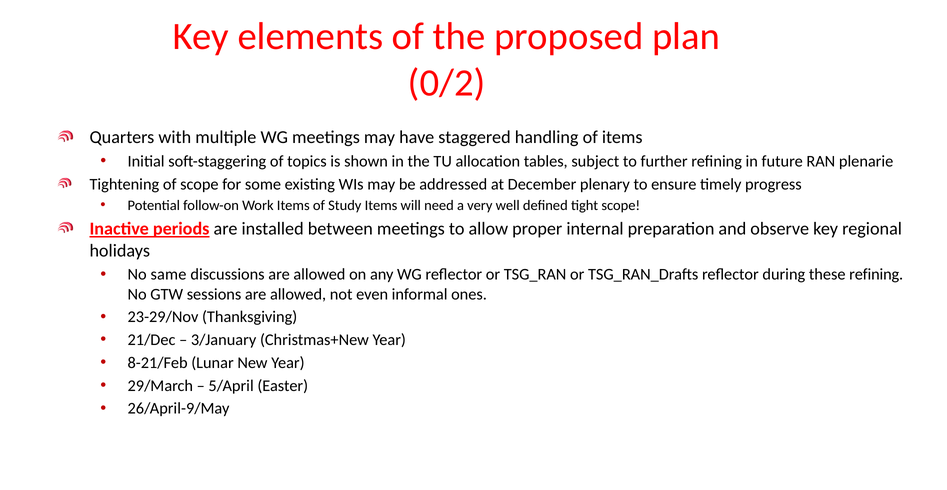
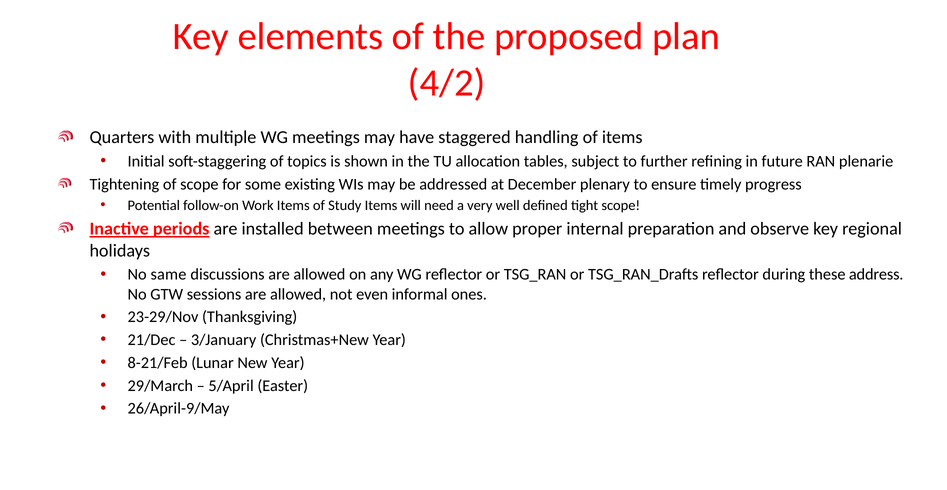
0/2: 0/2 -> 4/2
these refining: refining -> address
